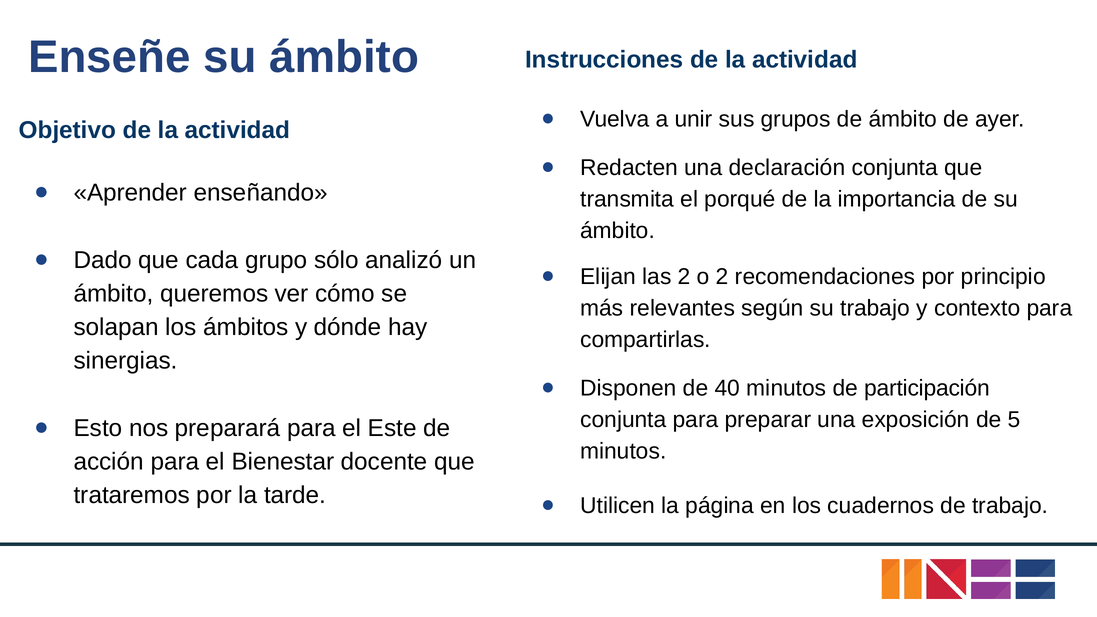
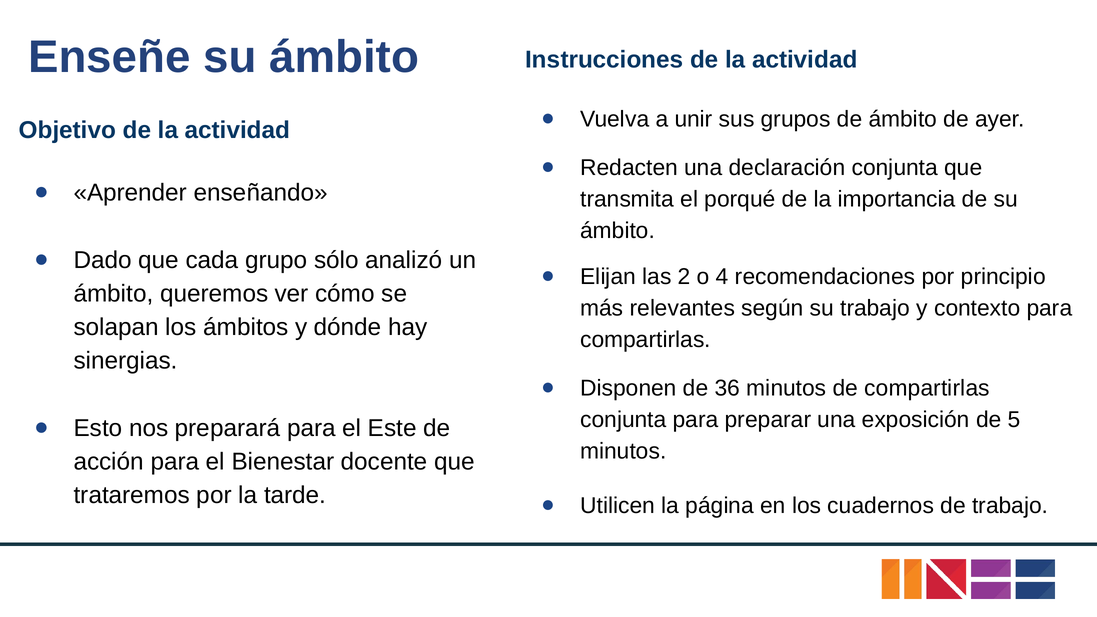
o 2: 2 -> 4
40: 40 -> 36
de participación: participación -> compartirlas
